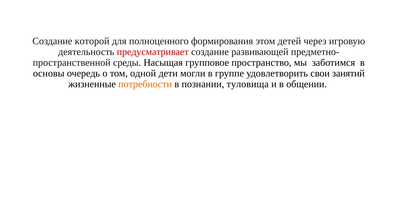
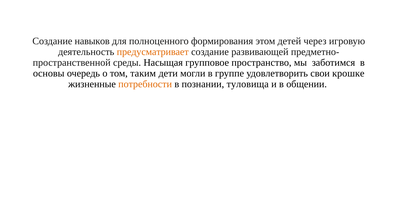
которой: которой -> навыков
предусматривает colour: red -> orange
одной: одной -> таким
занятий: занятий -> крошке
